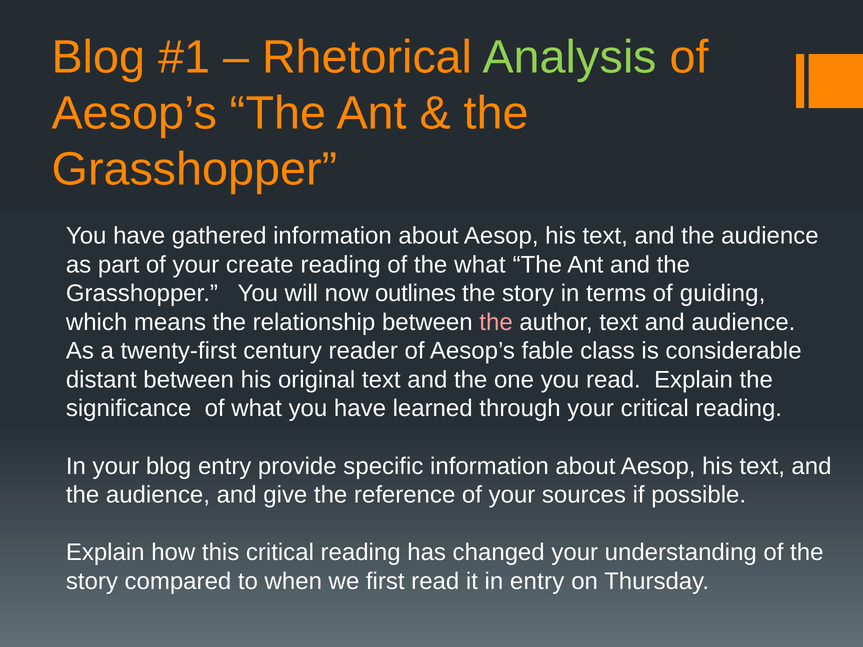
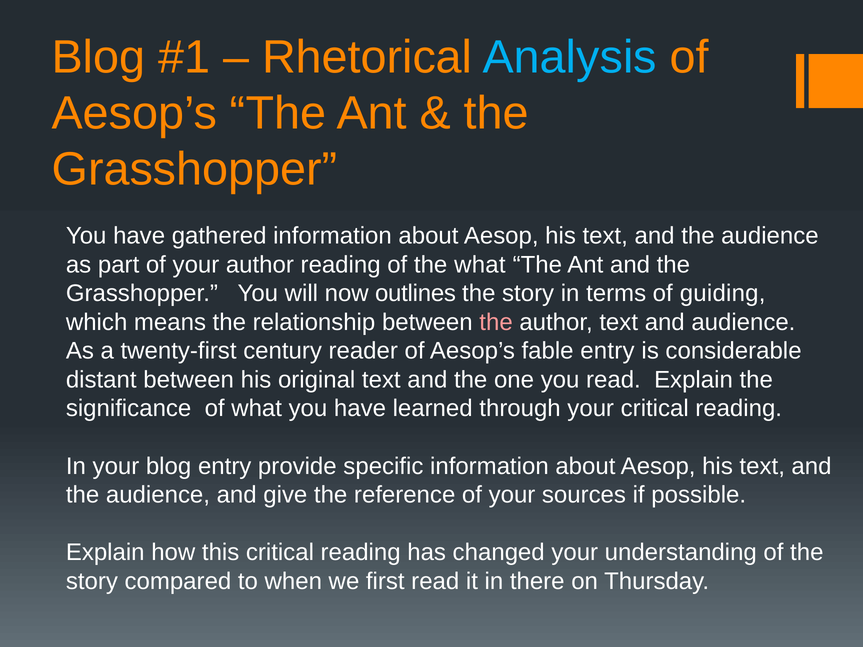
Analysis colour: light green -> light blue
your create: create -> author
fable class: class -> entry
in entry: entry -> there
